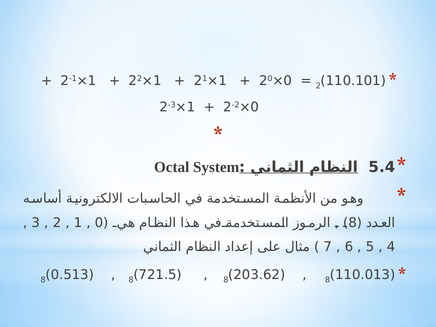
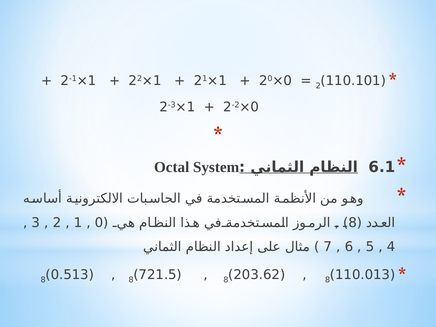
5.4: 5.4 -> 6.1
